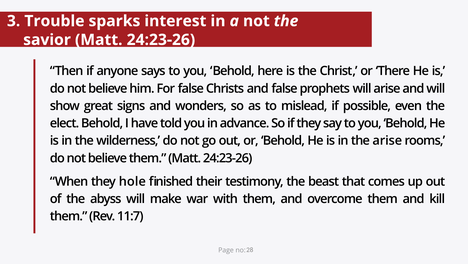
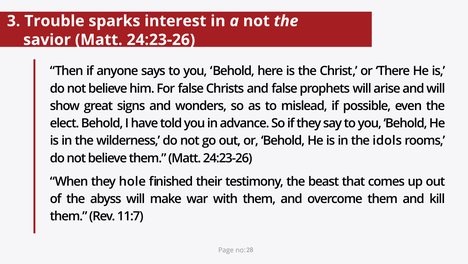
the arise: arise -> idols
